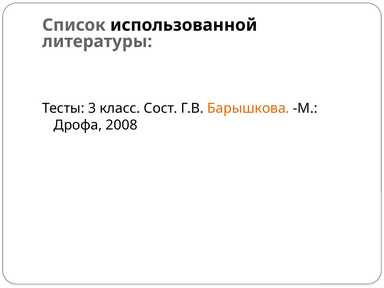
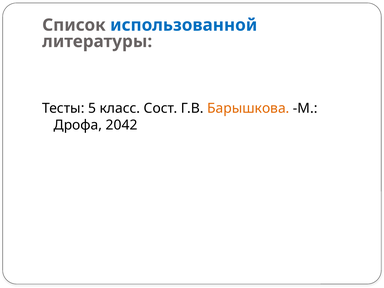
использованной colour: black -> blue
3: 3 -> 5
2008: 2008 -> 2042
